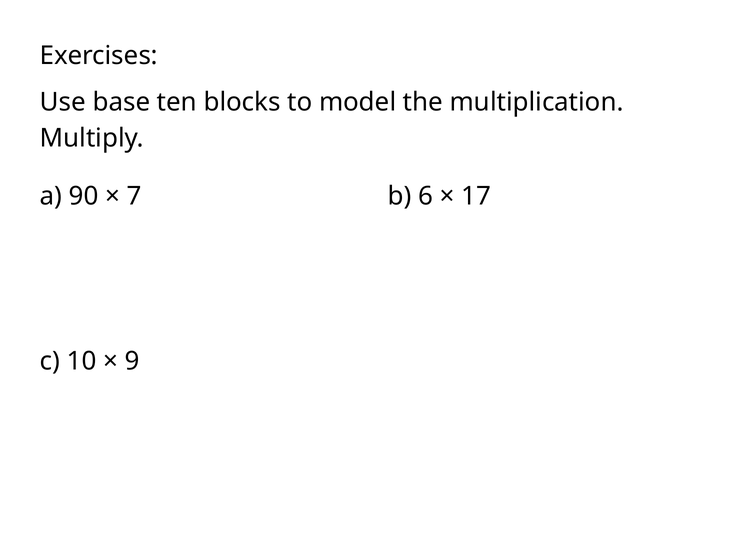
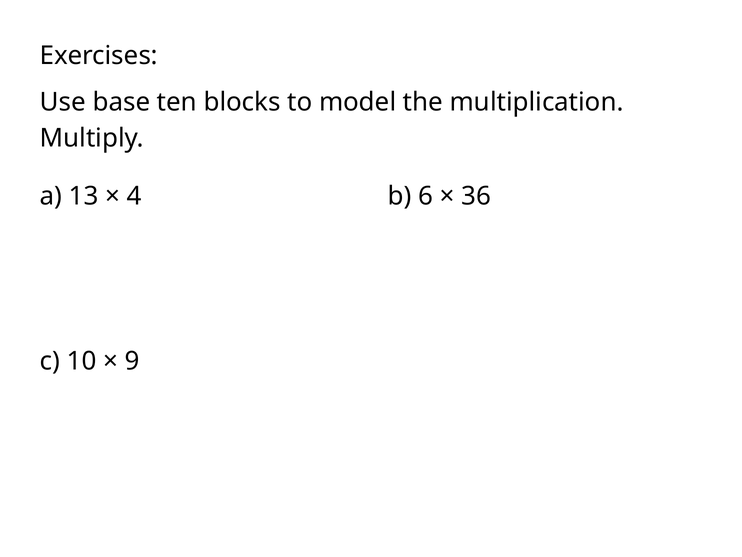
90: 90 -> 13
7: 7 -> 4
17: 17 -> 36
